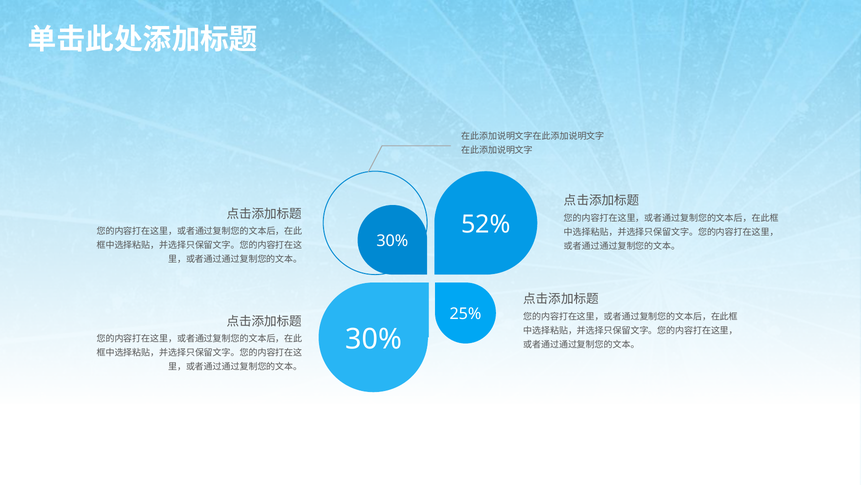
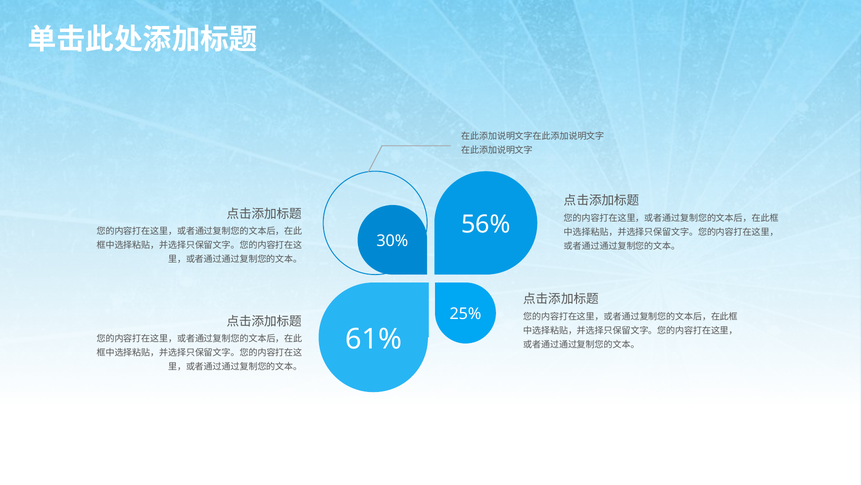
52%: 52% -> 56%
30% at (374, 339): 30% -> 61%
